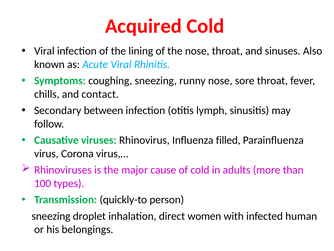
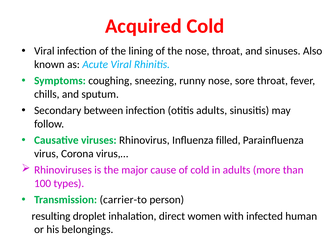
contact: contact -> sputum
otitis lymph: lymph -> adults
quickly-to: quickly-to -> carrier-to
sneezing at (51, 216): sneezing -> resulting
